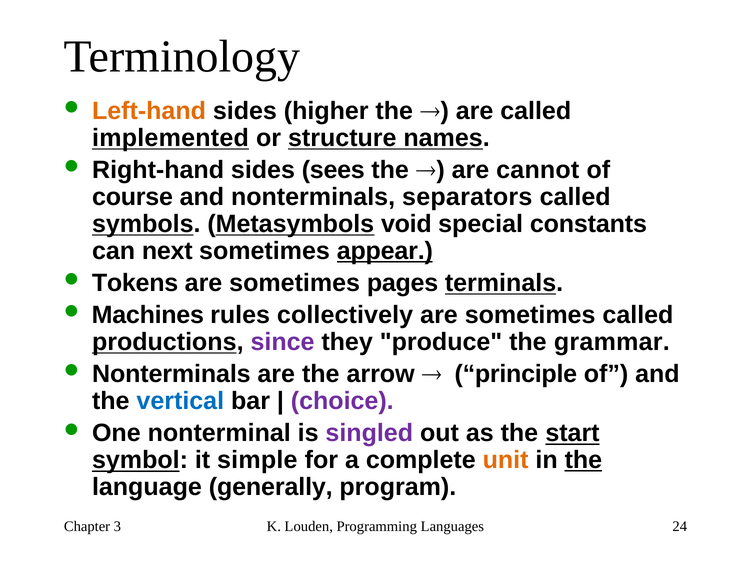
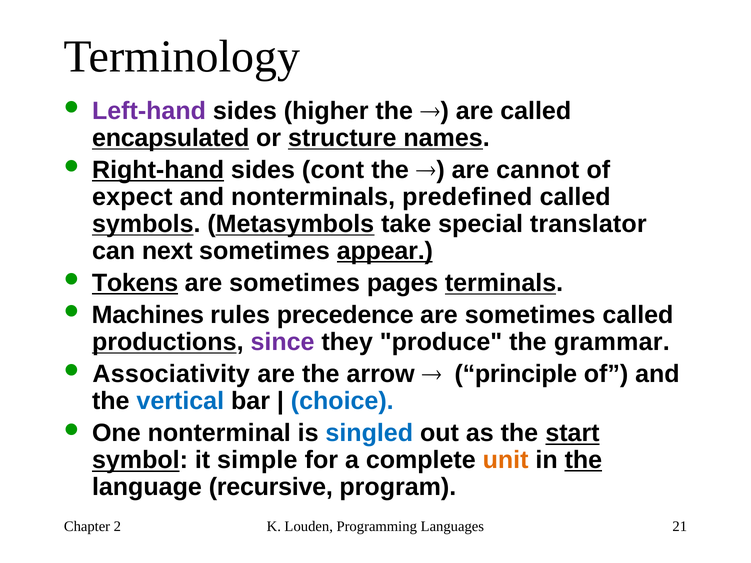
Left-hand colour: orange -> purple
implemented: implemented -> encapsulated
Right-hand underline: none -> present
sees: sees -> cont
course: course -> expect
separators: separators -> predefined
void: void -> take
constants: constants -> translator
Tokens underline: none -> present
collectively: collectively -> precedence
Nonterminals at (171, 374): Nonterminals -> Associativity
choice colour: purple -> blue
singled colour: purple -> blue
generally: generally -> recursive
3: 3 -> 2
24: 24 -> 21
